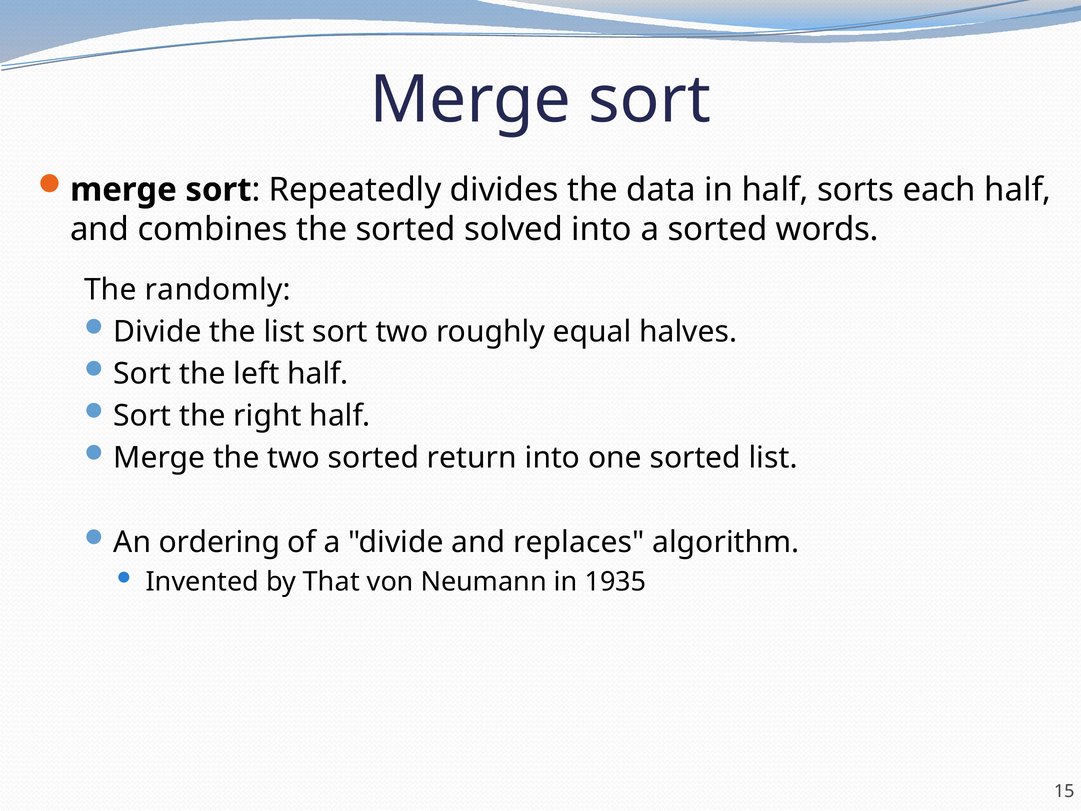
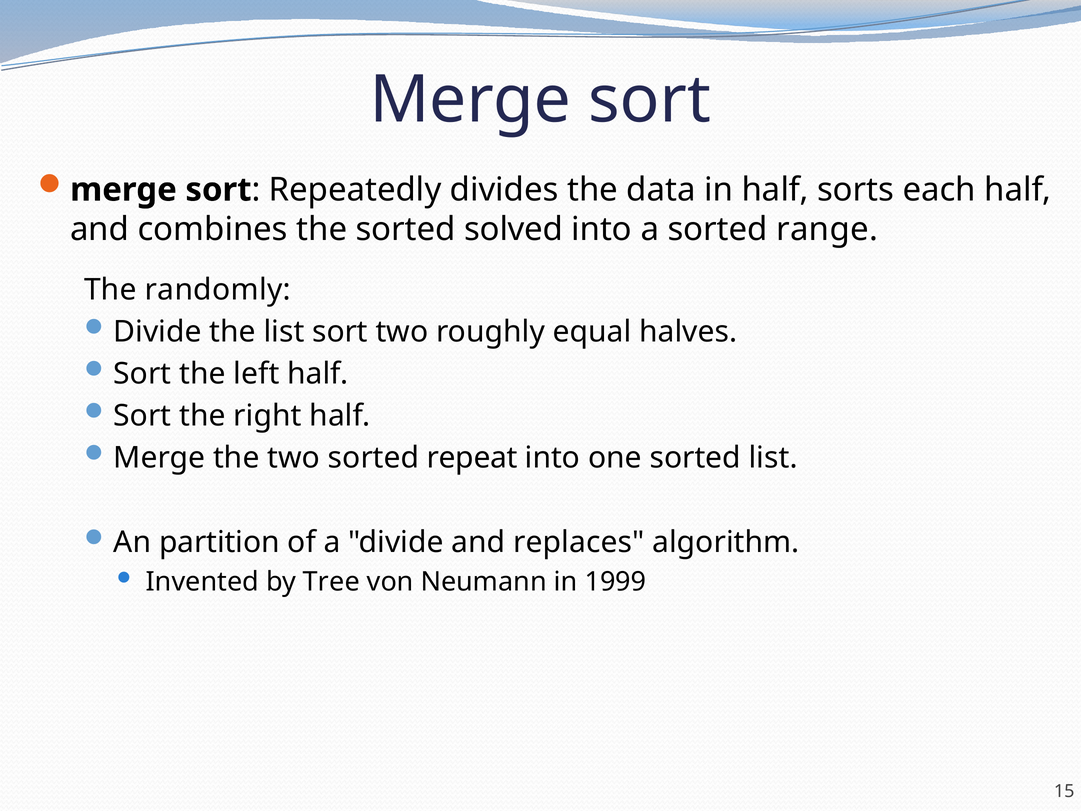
words: words -> range
return: return -> repeat
ordering: ordering -> partition
That: That -> Tree
1935: 1935 -> 1999
